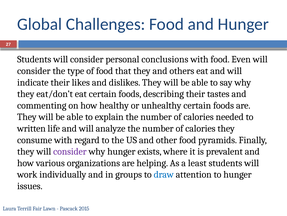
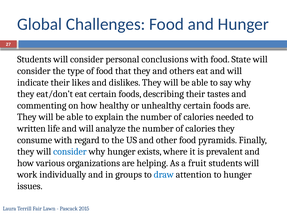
Even: Even -> State
consider at (70, 151) colour: purple -> blue
least: least -> fruit
